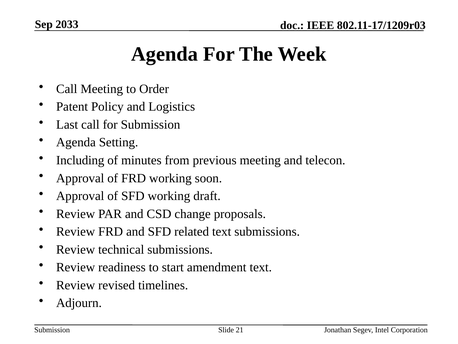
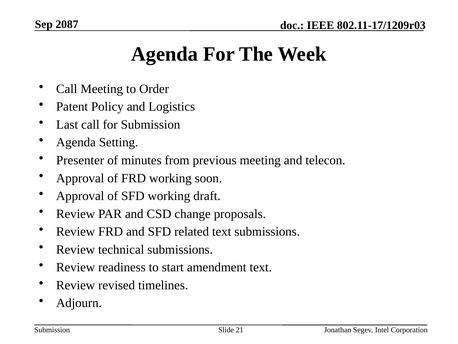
2033: 2033 -> 2087
Including: Including -> Presenter
